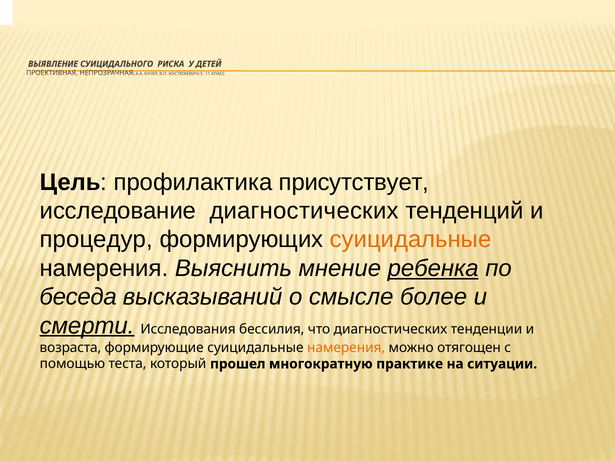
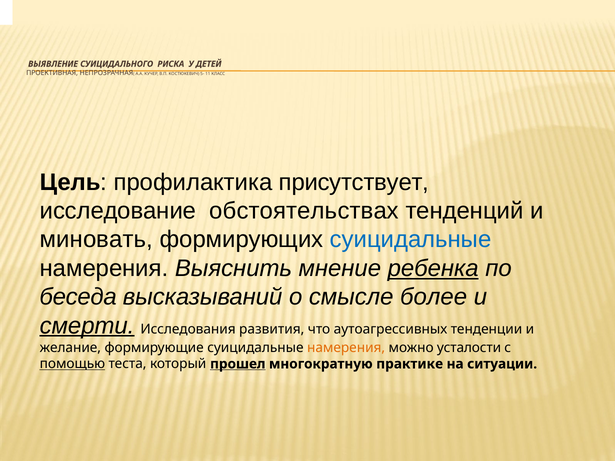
исследование диагностических: диагностических -> обстоятельствах
процедур: процедур -> миновать
суицидальные at (411, 240) colour: orange -> blue
бессилия: бессилия -> развития
что диагностических: диагностических -> аутоагрессивных
возраста: возраста -> желание
отягощен: отягощен -> усталости
помощью underline: none -> present
прошел underline: none -> present
